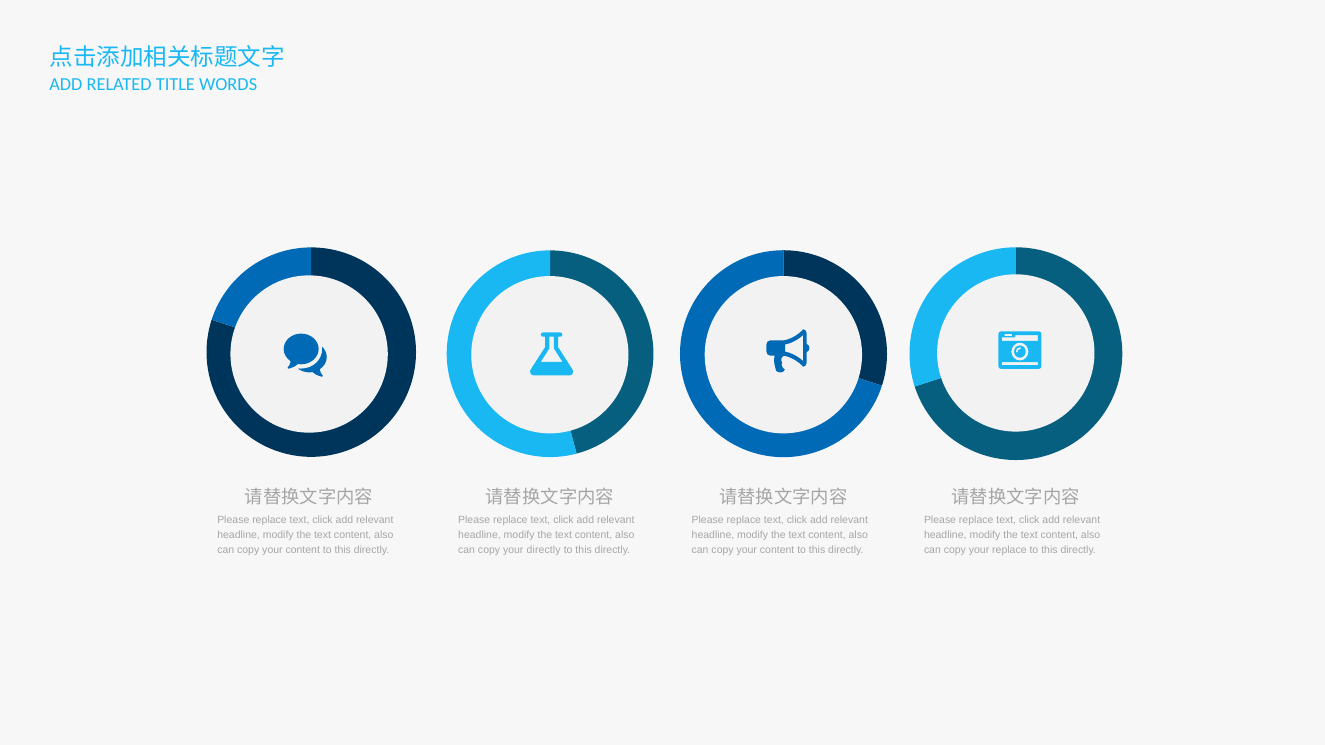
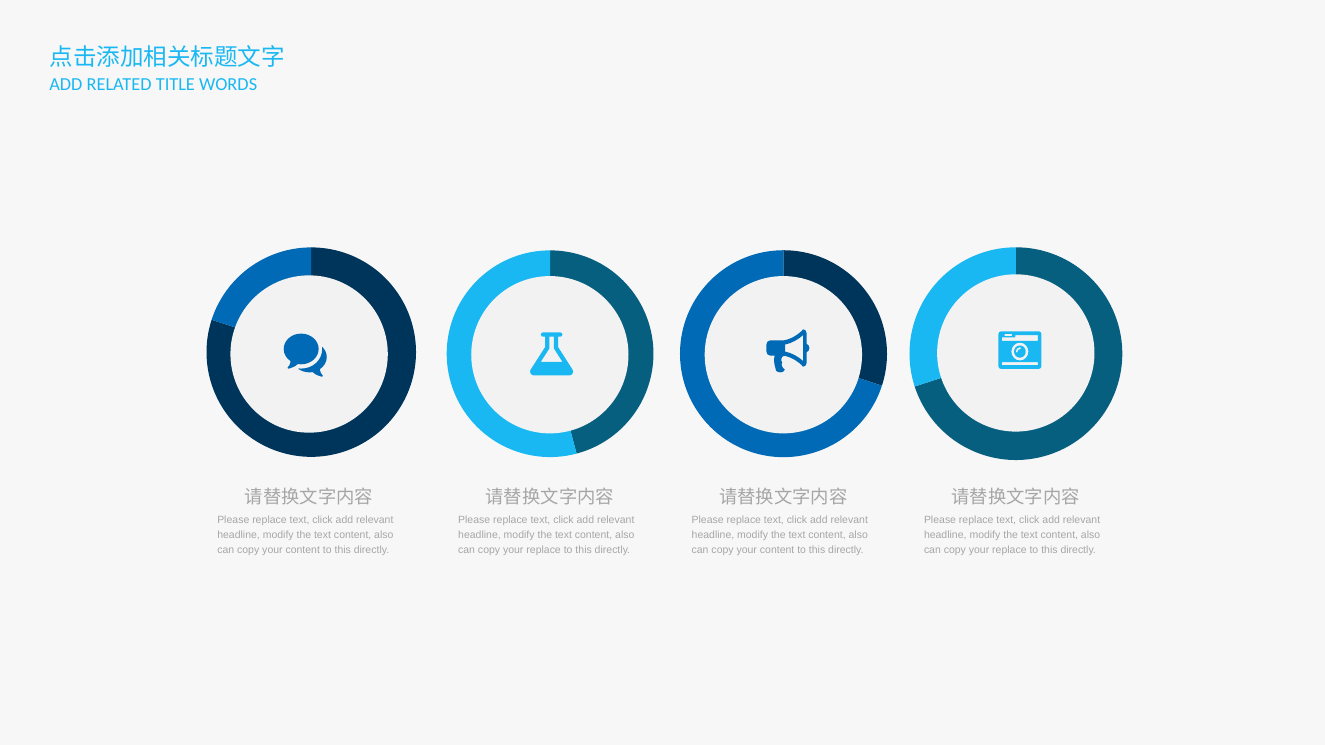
directly at (544, 551): directly -> replace
